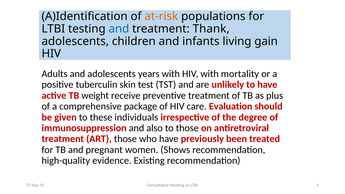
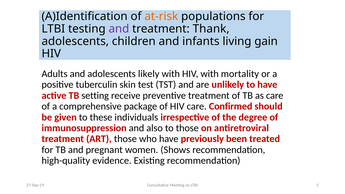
and at (119, 29) colour: blue -> purple
years: years -> likely
weight: weight -> setting
as plus: plus -> care
Evaluation: Evaluation -> Confirmed
